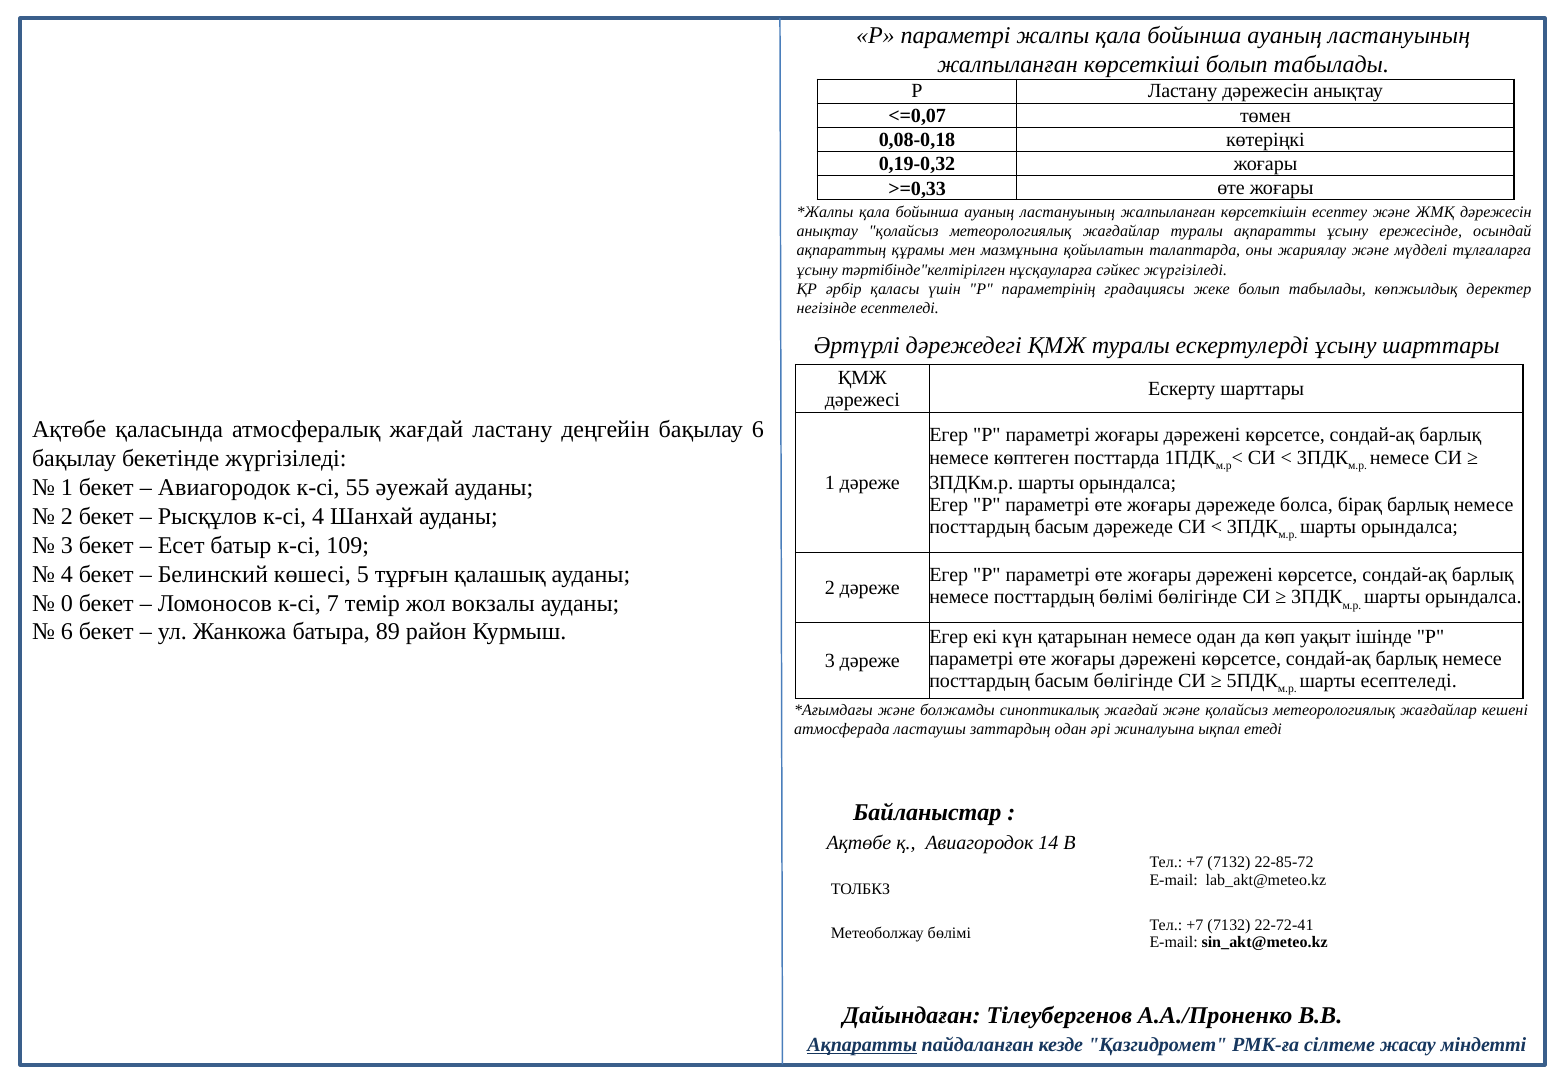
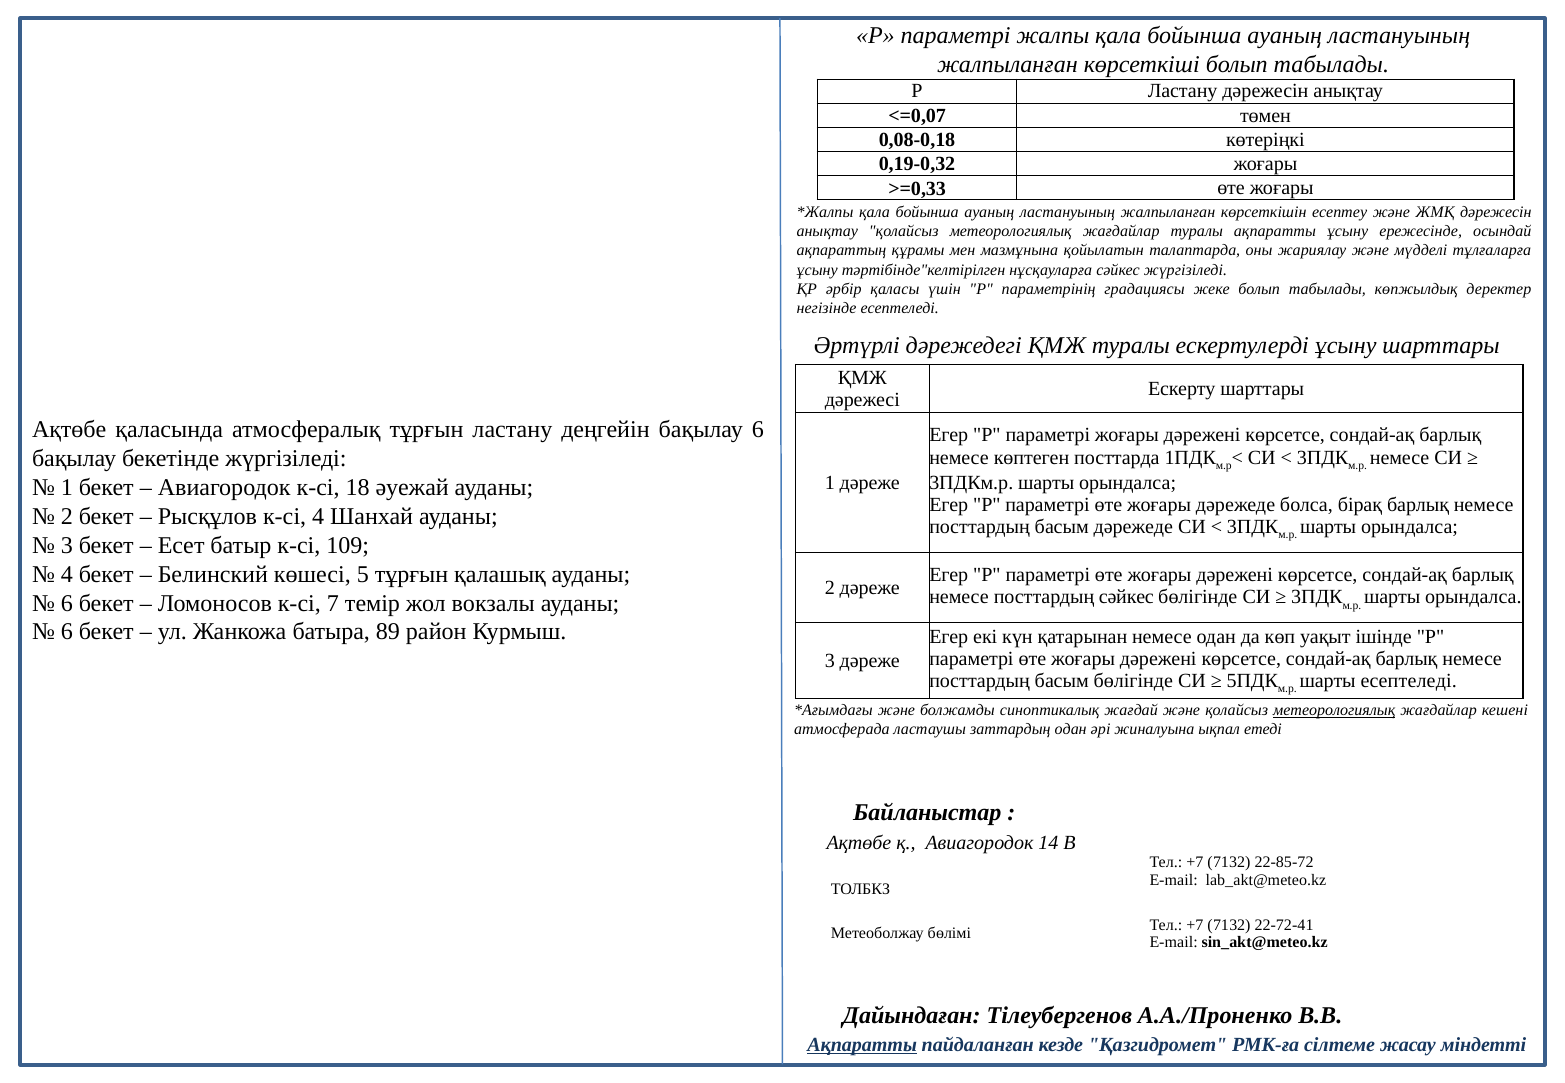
атмосфералық жағдай: жағдай -> тұрғын
55: 55 -> 18
посттардың бөлімі: бөлімі -> сәйкес
0 at (67, 603): 0 -> 6
метеорологиялық at (1334, 711) underline: none -> present
